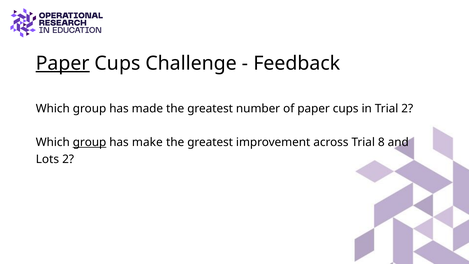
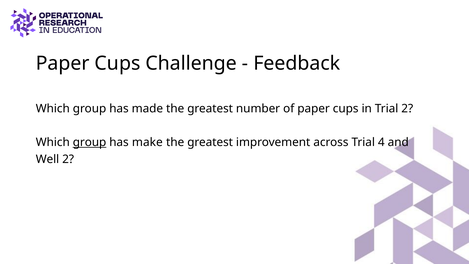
Paper at (63, 63) underline: present -> none
8: 8 -> 4
Lots: Lots -> Well
